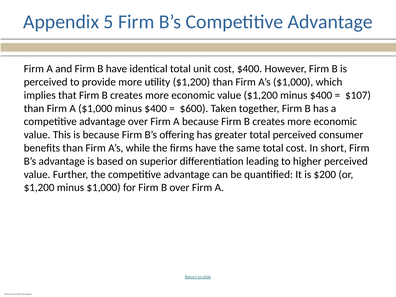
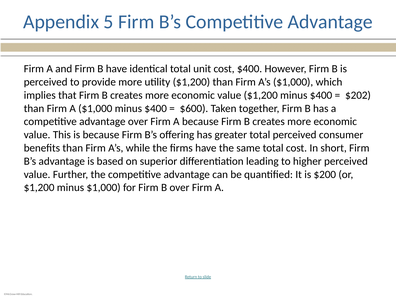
$107: $107 -> $202
